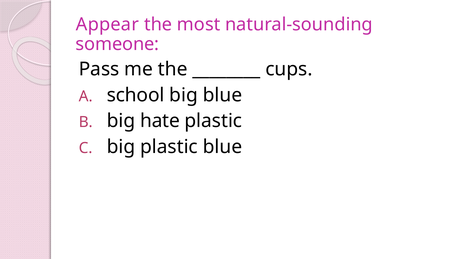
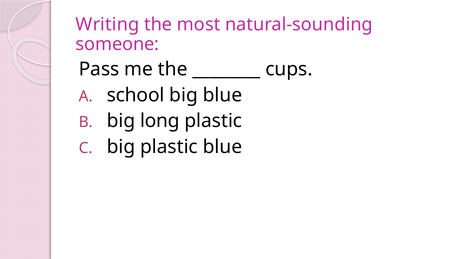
Appear: Appear -> Writing
hate: hate -> long
